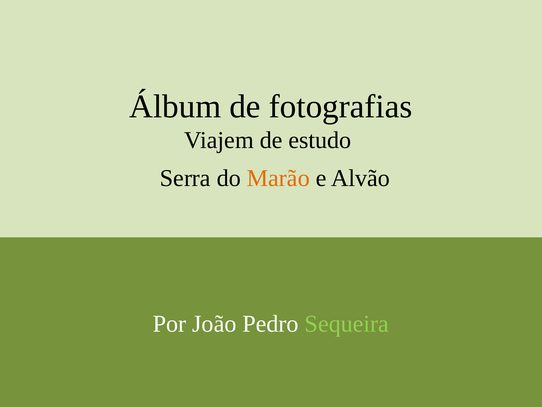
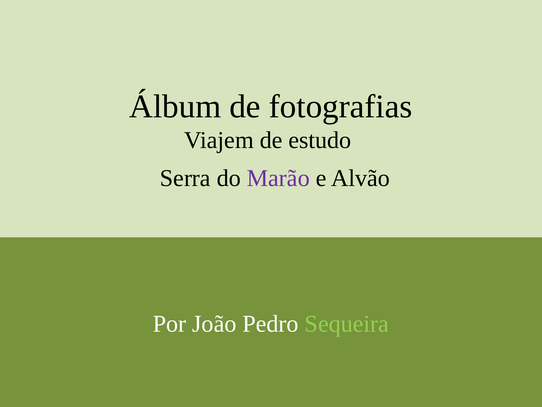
Marão colour: orange -> purple
